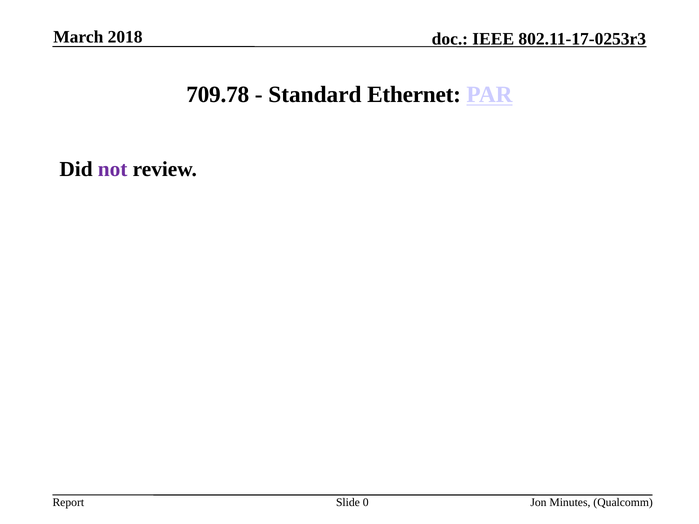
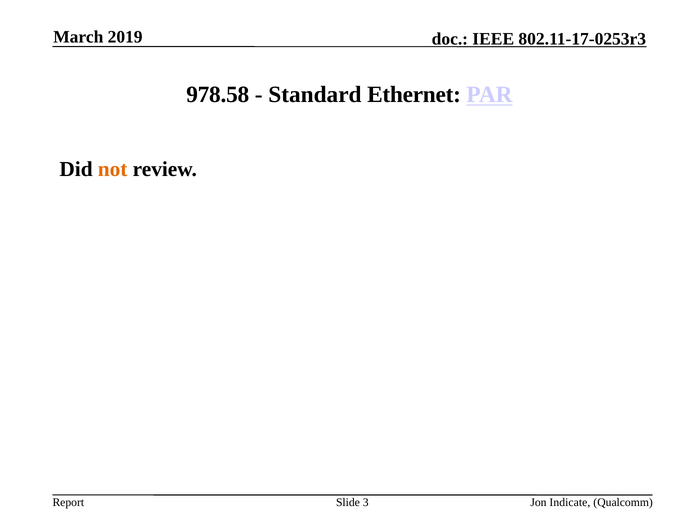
2018: 2018 -> 2019
709.78: 709.78 -> 978.58
not colour: purple -> orange
0: 0 -> 3
Minutes: Minutes -> Indicate
